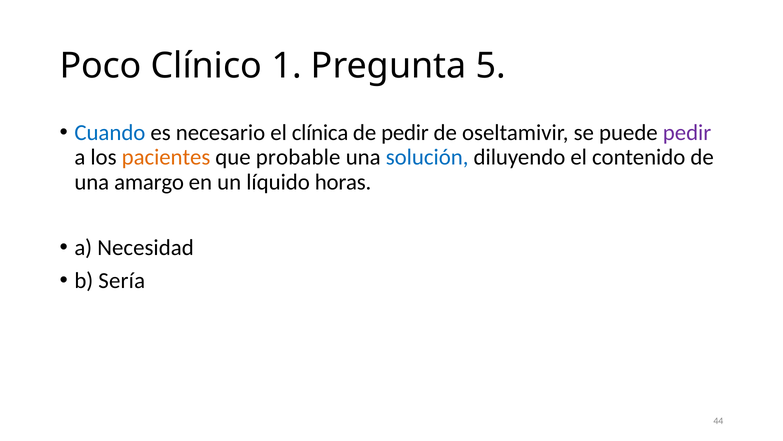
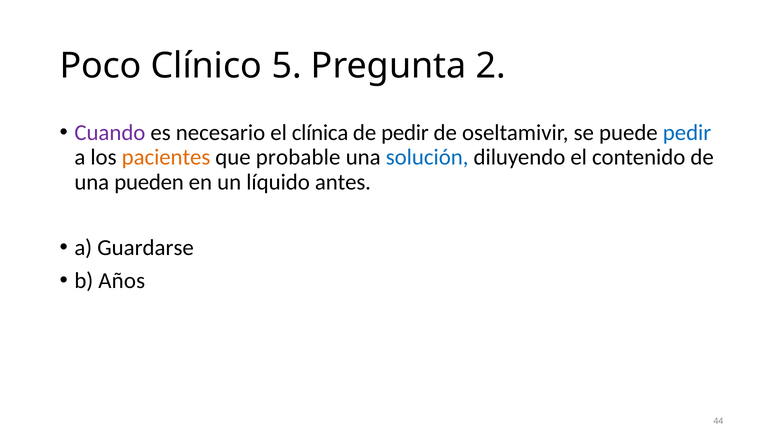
1: 1 -> 5
5: 5 -> 2
Cuando colour: blue -> purple
pedir at (687, 132) colour: purple -> blue
amargo: amargo -> pueden
horas: horas -> antes
Necesidad: Necesidad -> Guardarse
Sería: Sería -> Años
